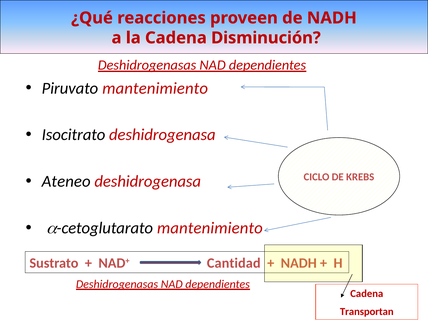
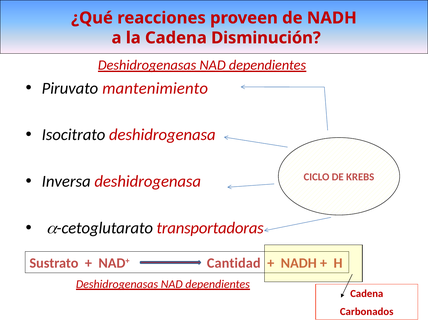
Ateneo: Ateneo -> Inversa
a-cetoglutarato mantenimiento: mantenimiento -> transportadoras
Transportan: Transportan -> Carbonados
